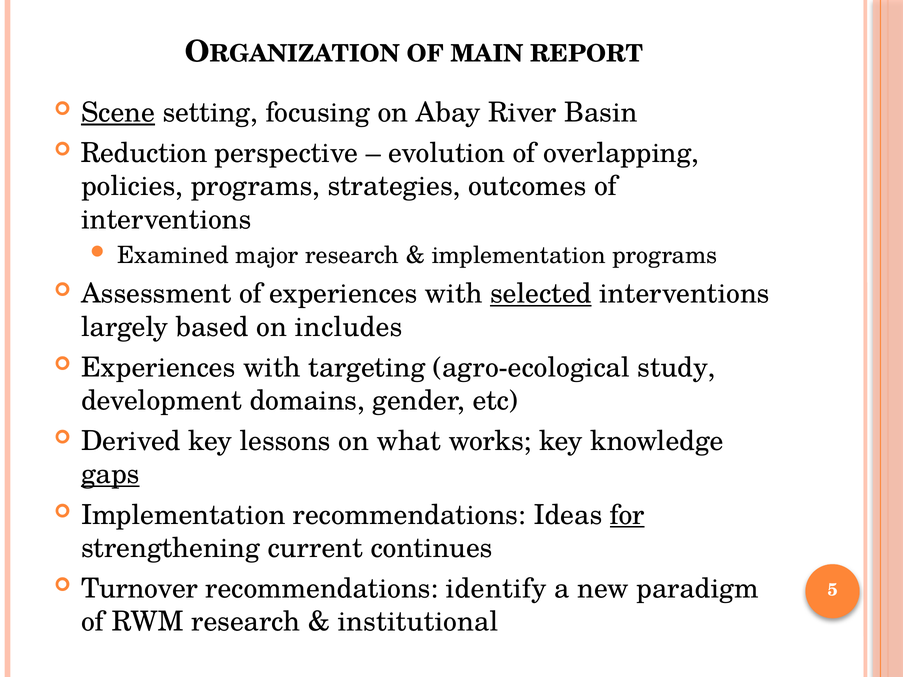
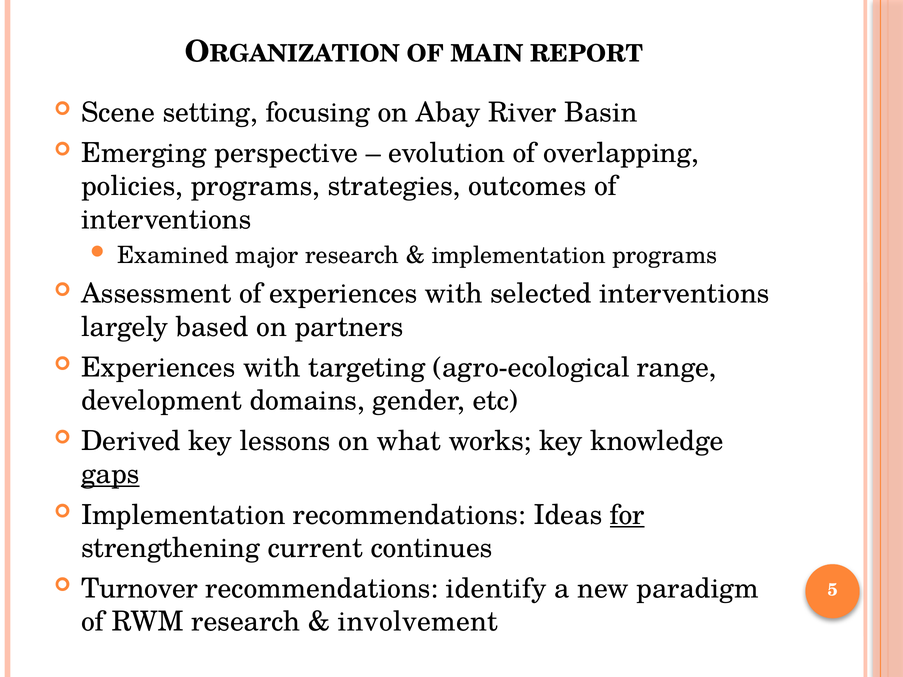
Scene underline: present -> none
Reduction: Reduction -> Emerging
selected underline: present -> none
includes: includes -> partners
study: study -> range
institutional: institutional -> involvement
